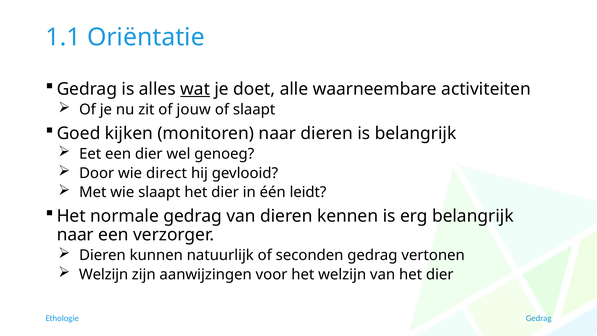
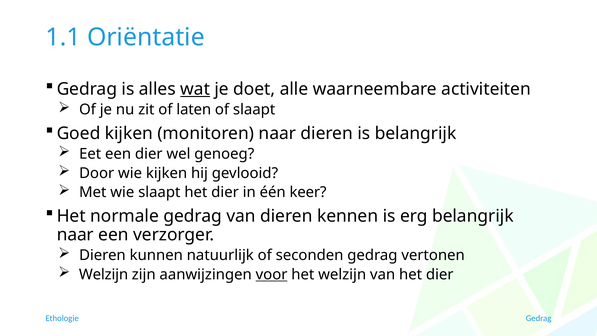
jouw: jouw -> laten
wie direct: direct -> kijken
leidt: leidt -> keer
voor underline: none -> present
